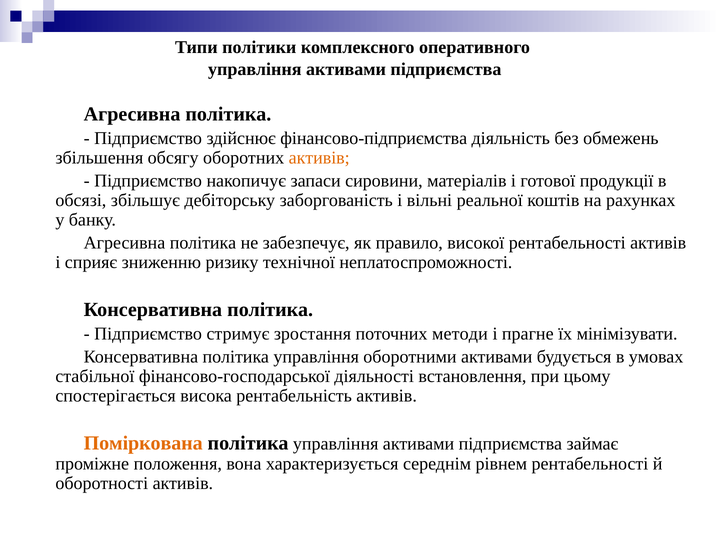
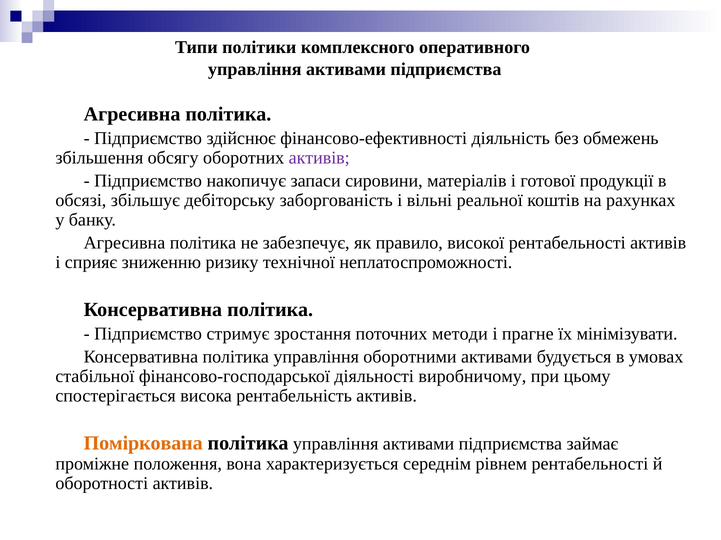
фінансово-підприємства: фінансово-підприємства -> фінансово-ефективності
активів at (319, 158) colour: orange -> purple
встановлення: встановлення -> виробничому
